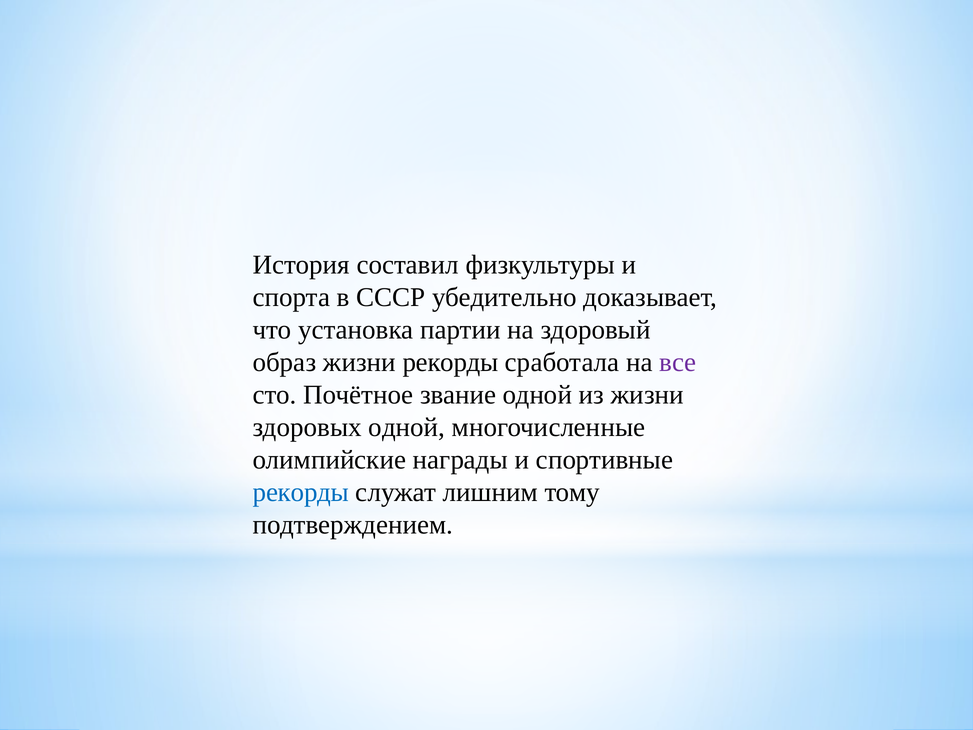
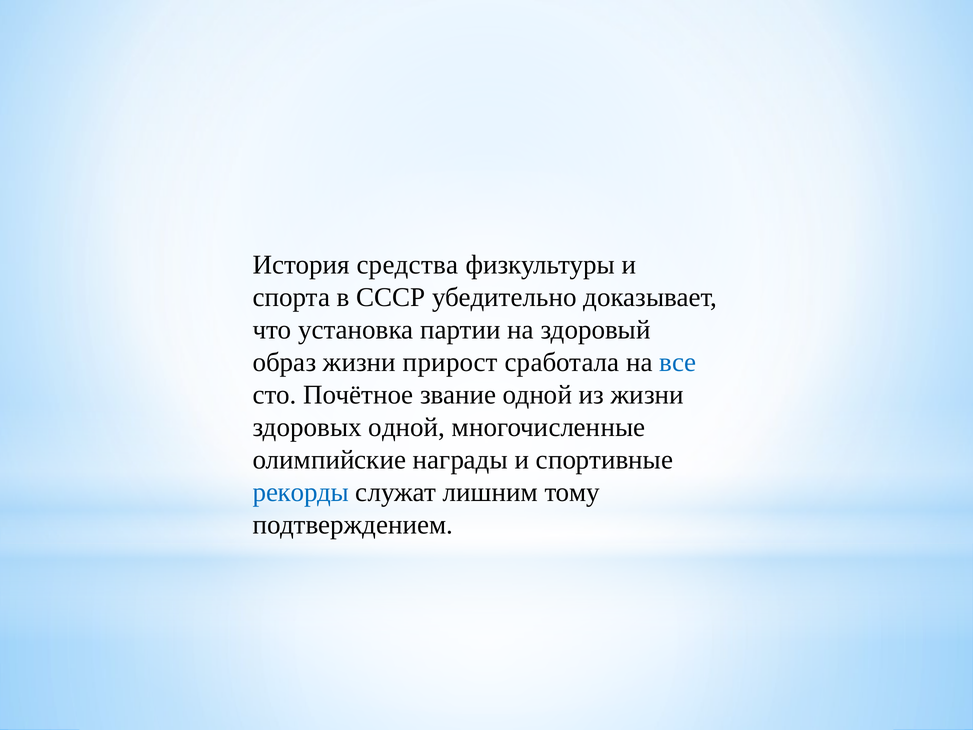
составил: составил -> средства
жизни рекорды: рекорды -> прирост
все colour: purple -> blue
